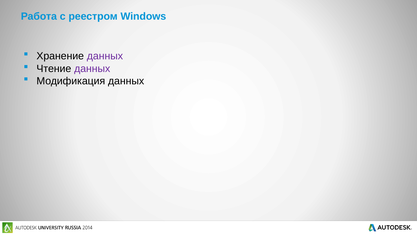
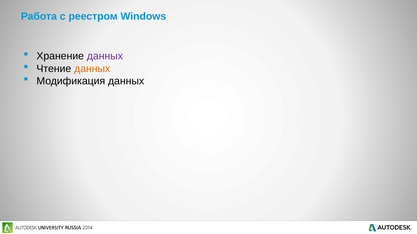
данных at (92, 69) colour: purple -> orange
